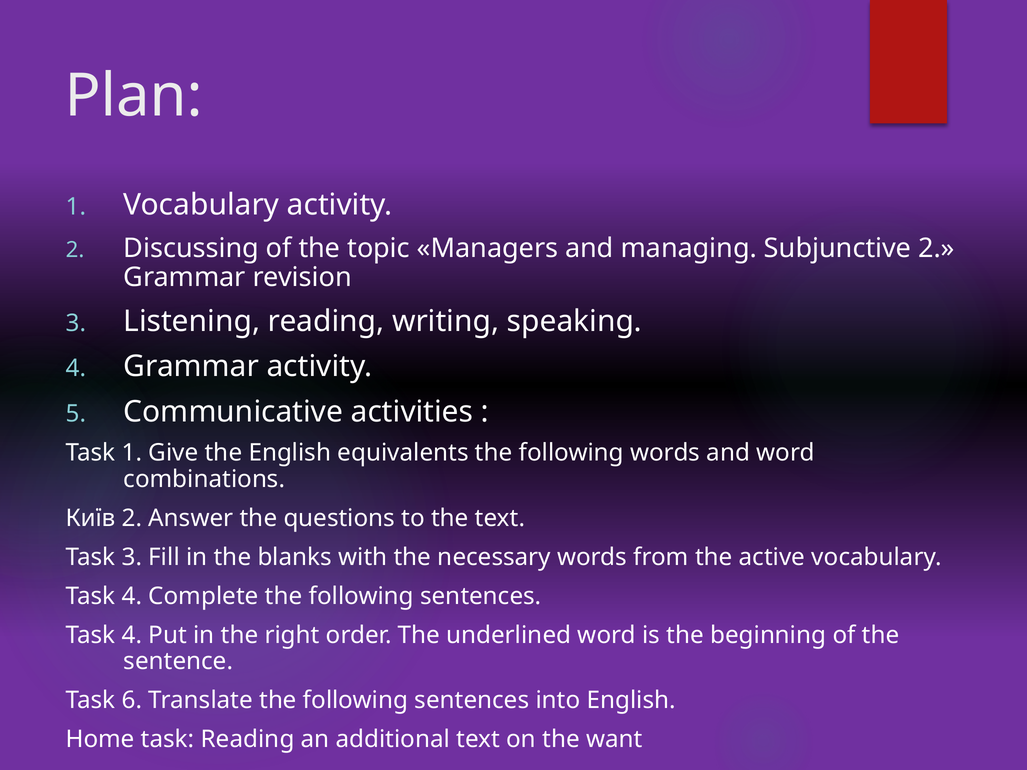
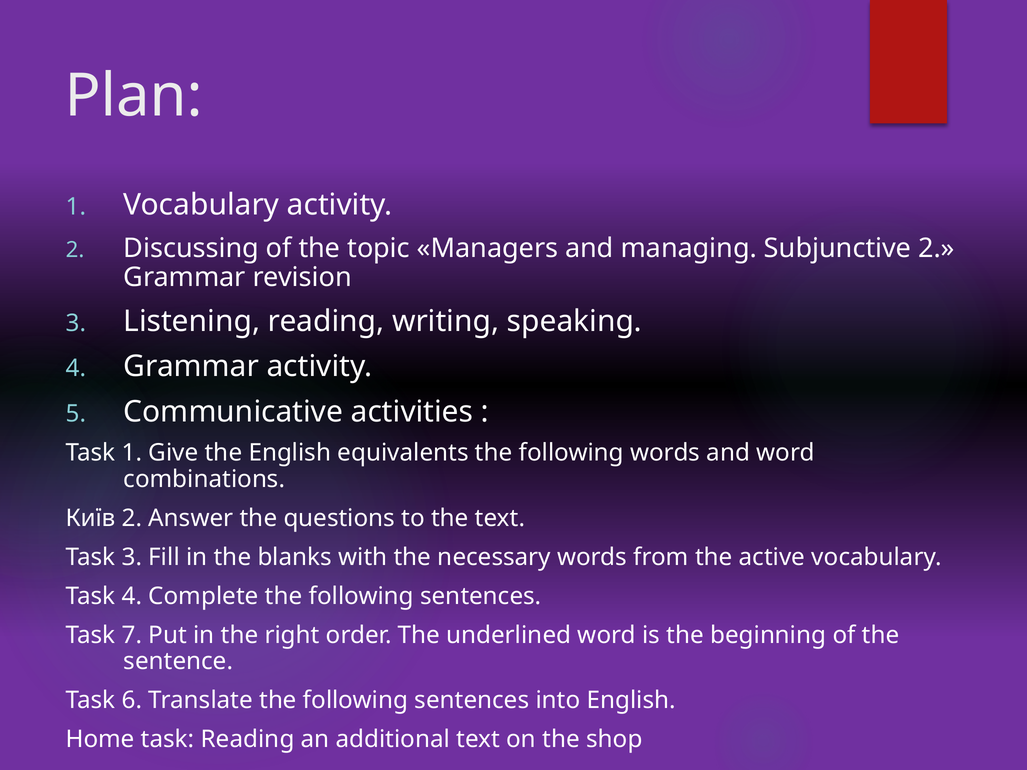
4 at (132, 635): 4 -> 7
want: want -> shop
